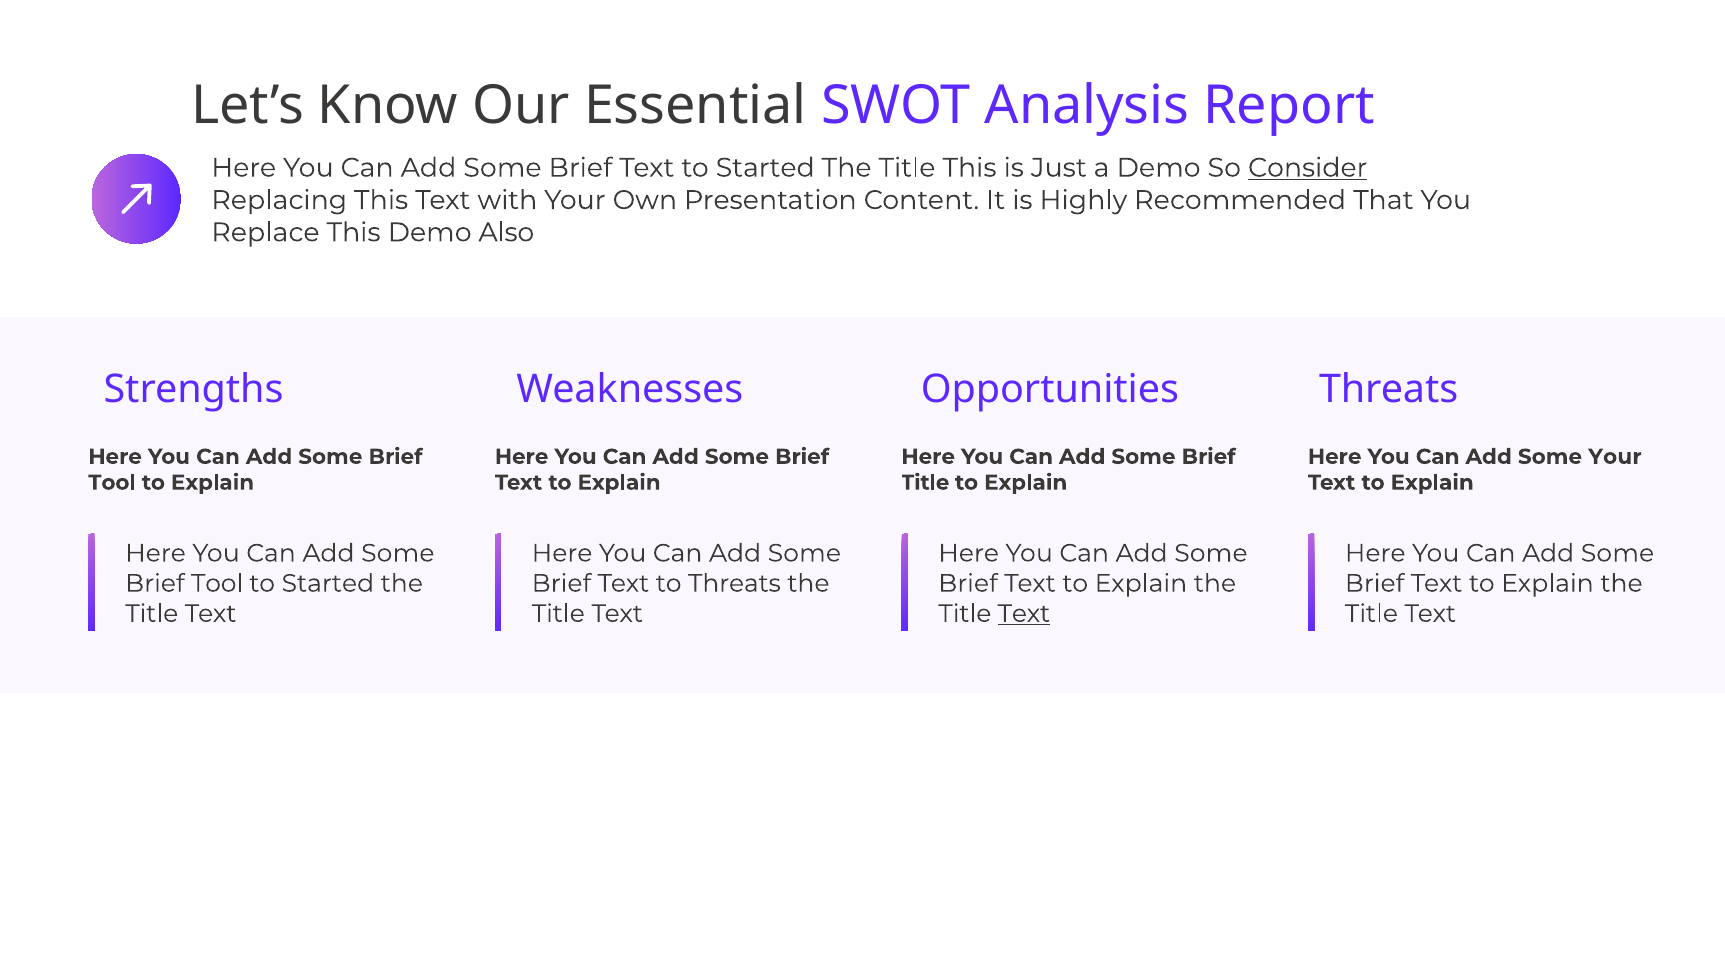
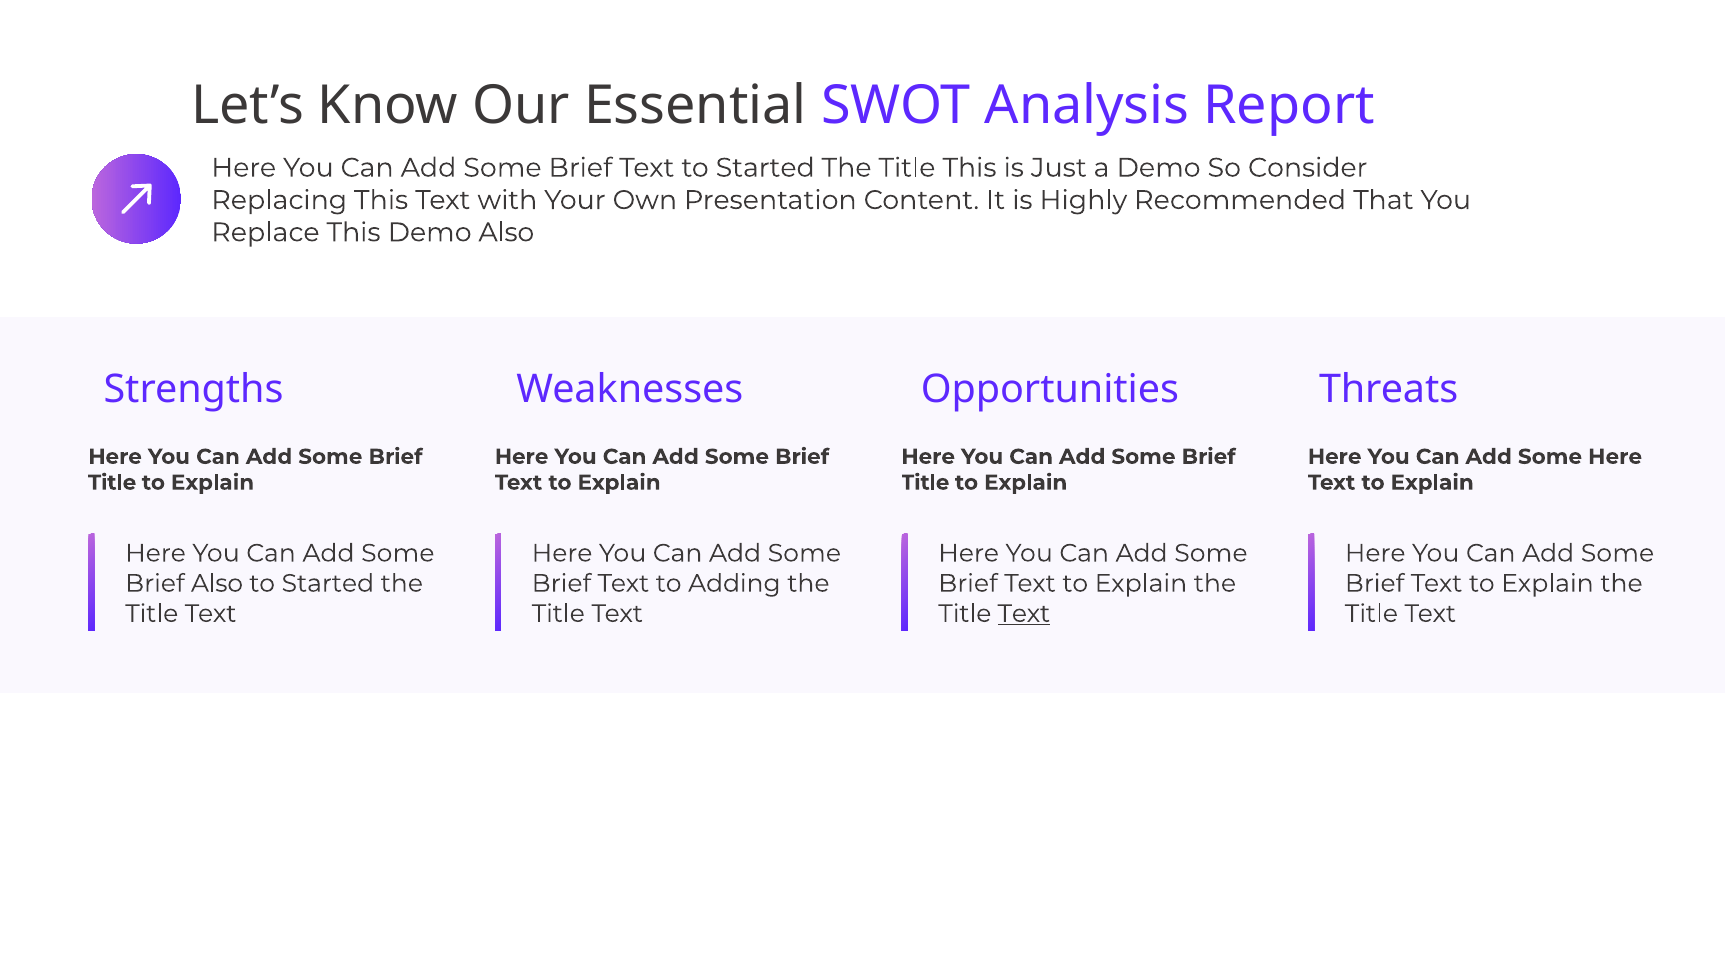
Consider underline: present -> none
Some Your: Your -> Here
Tool at (112, 483): Tool -> Title
Tool at (217, 584): Tool -> Also
to Threats: Threats -> Adding
